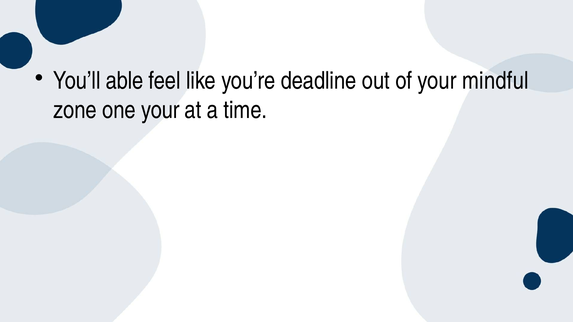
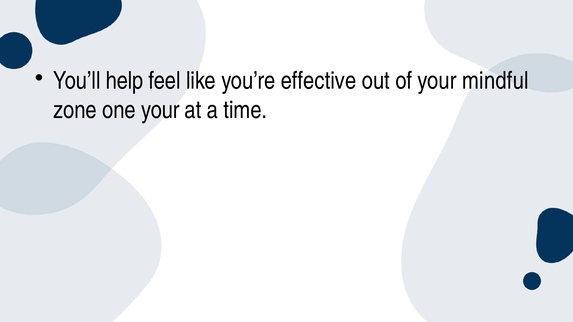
able: able -> help
deadline: deadline -> effective
